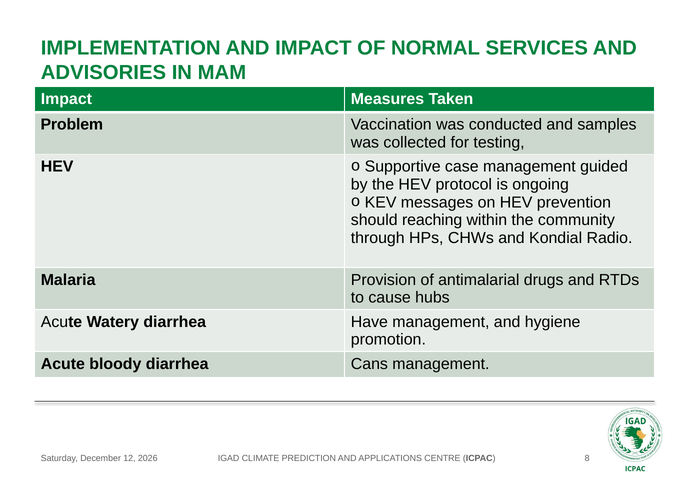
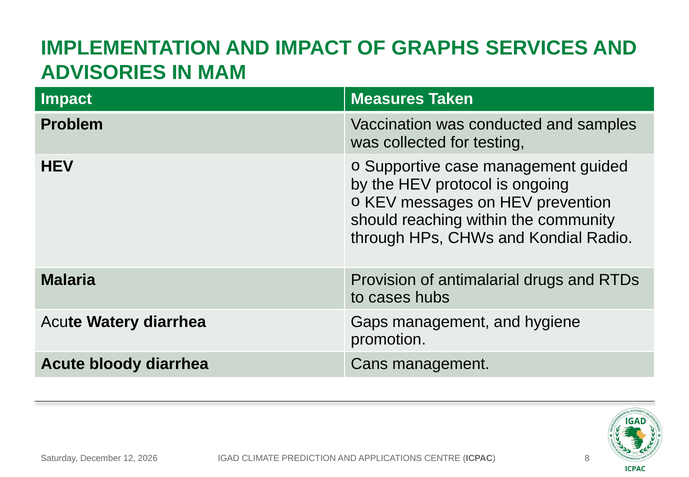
NORMAL: NORMAL -> GRAPHS
cause: cause -> cases
Have: Have -> Gaps
